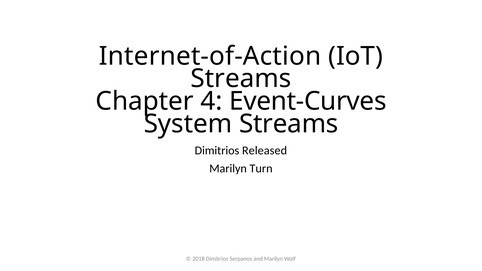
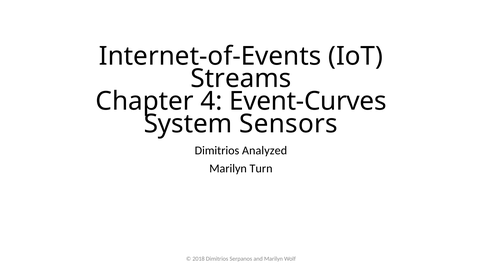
Internet-of-Action: Internet-of-Action -> Internet-of-Events
System Streams: Streams -> Sensors
Released: Released -> Analyzed
